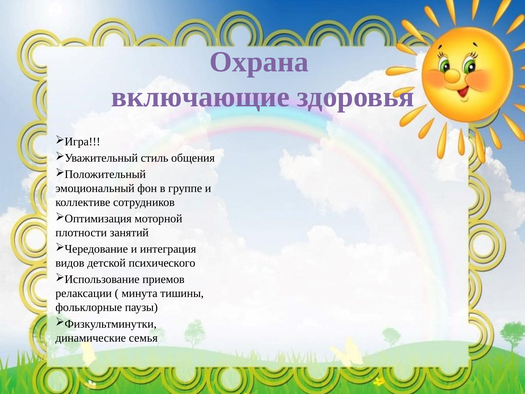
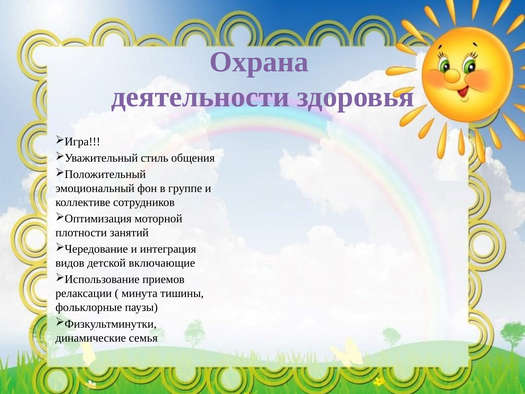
включающие: включающие -> деятельности
психического: психического -> включающие
